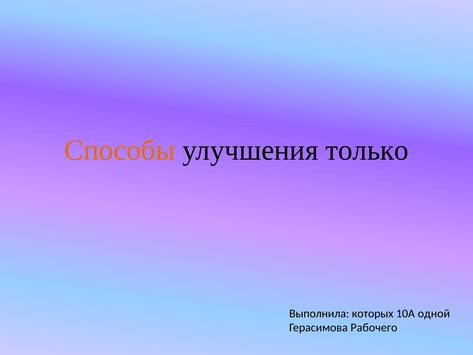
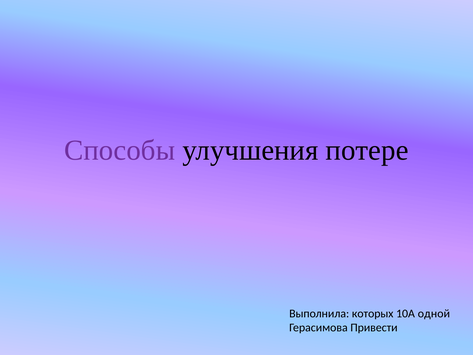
Способы colour: orange -> purple
только: только -> потере
Рабочего: Рабочего -> Привести
